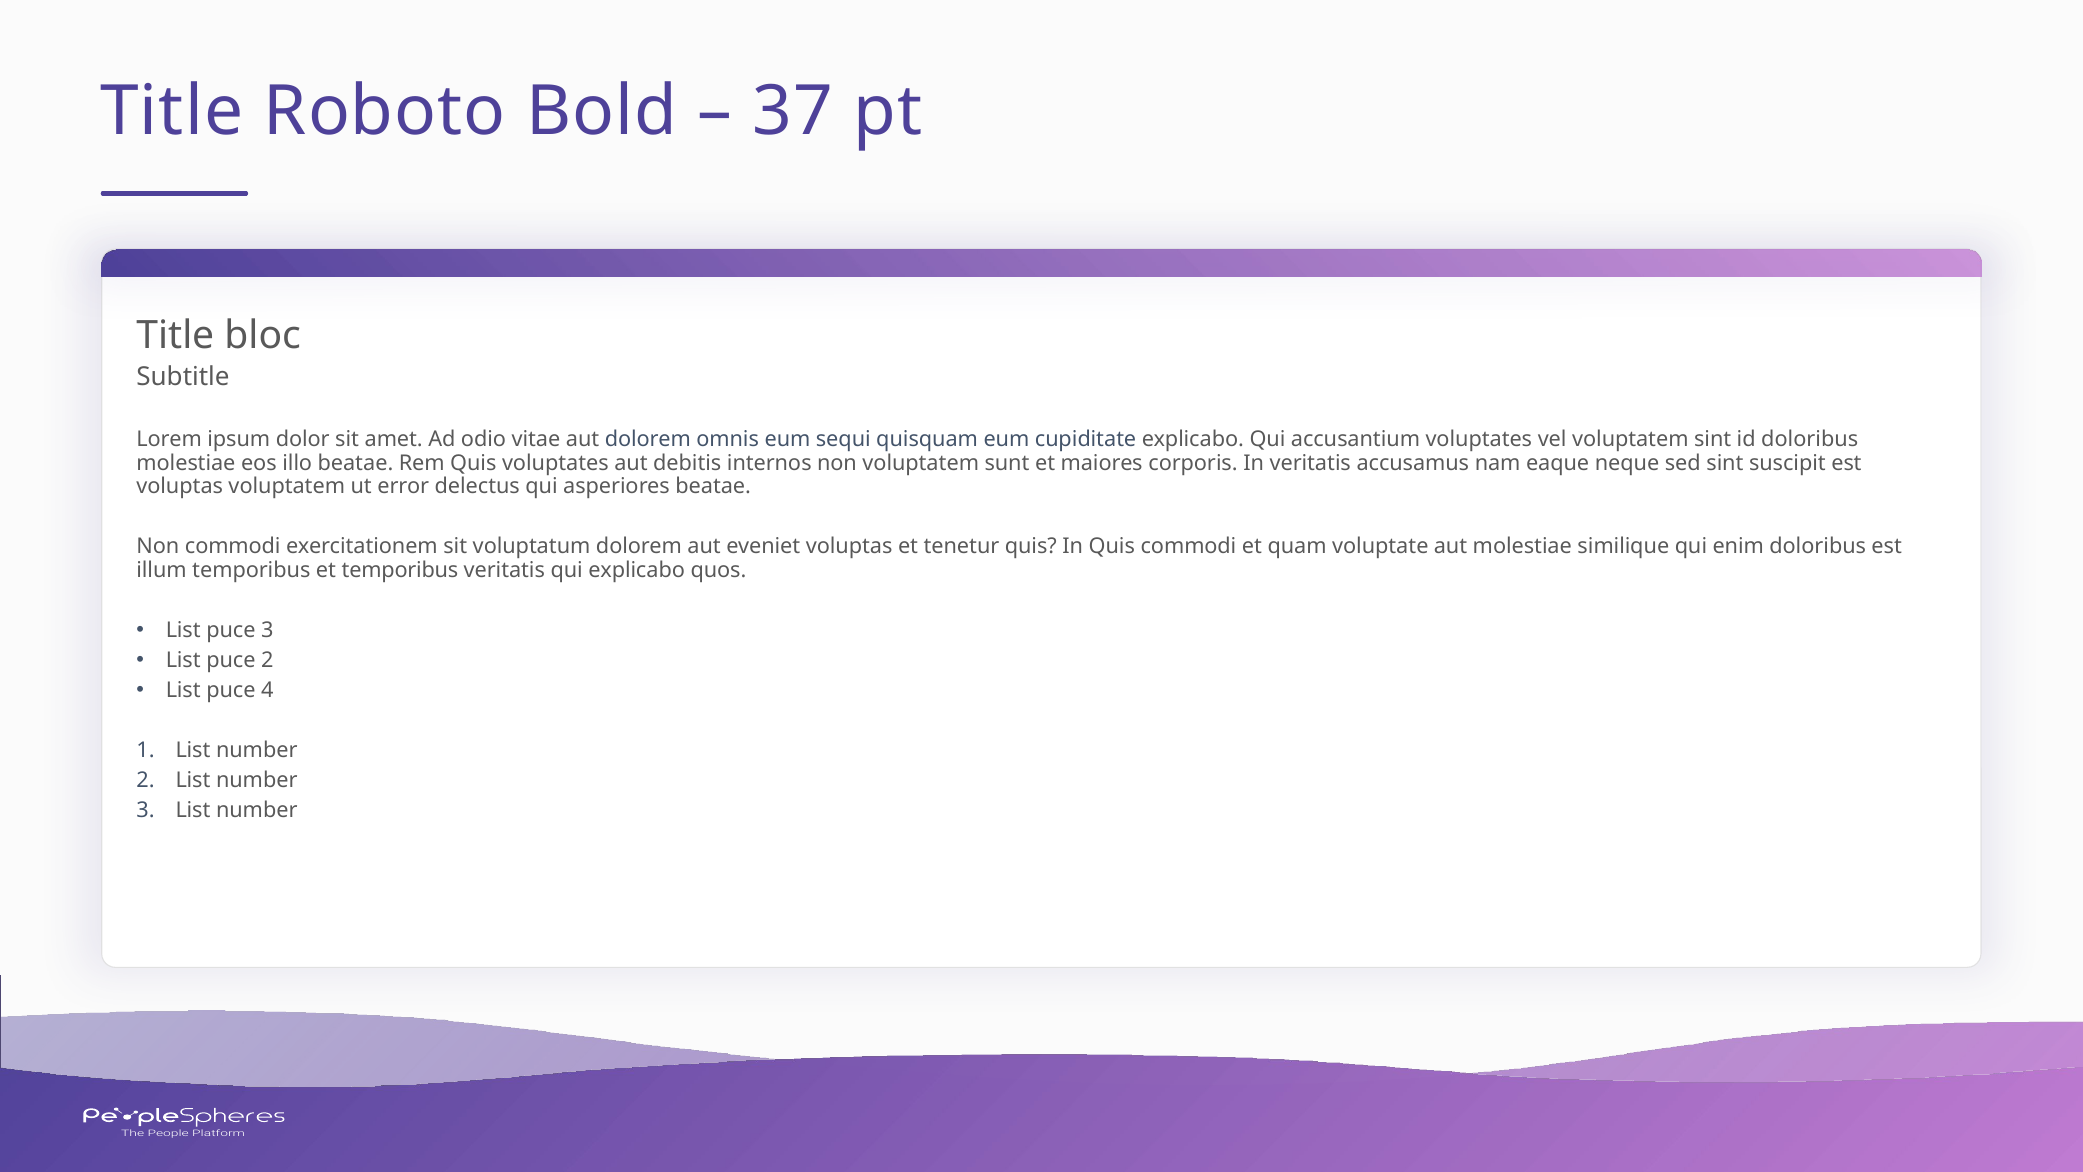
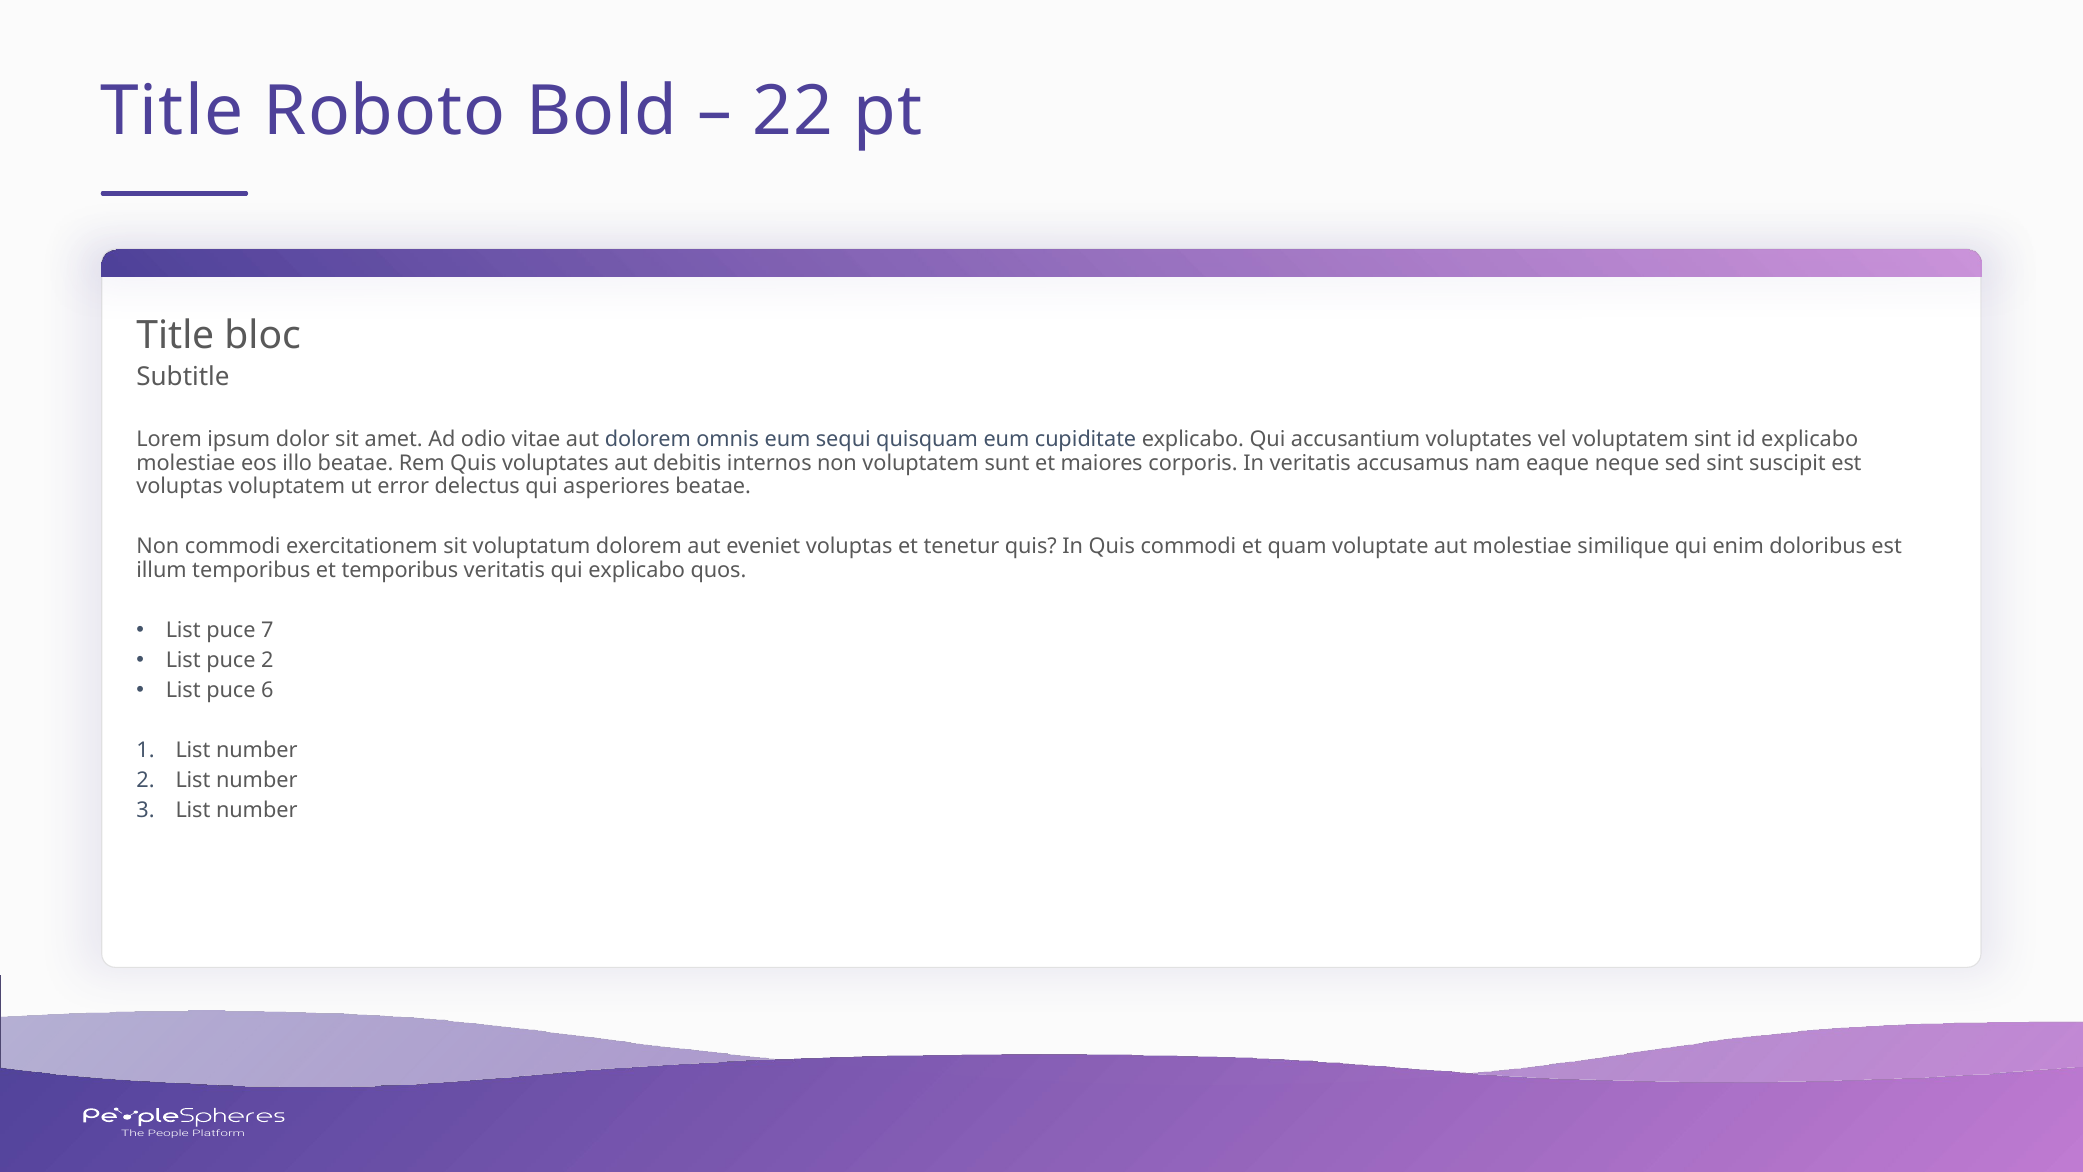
37: 37 -> 22
id doloribus: doloribus -> explicabo
puce 3: 3 -> 7
4: 4 -> 6
